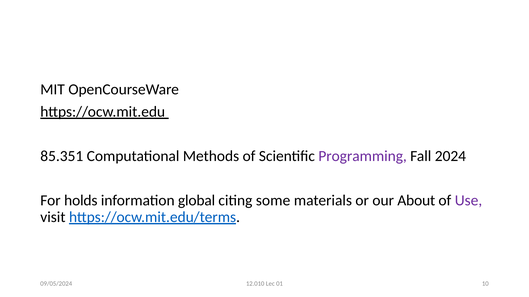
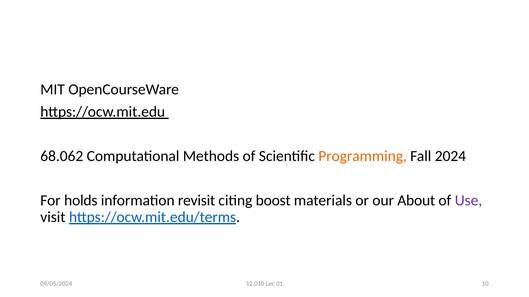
85.351: 85.351 -> 68.062
Programming colour: purple -> orange
global: global -> revisit
some: some -> boost
